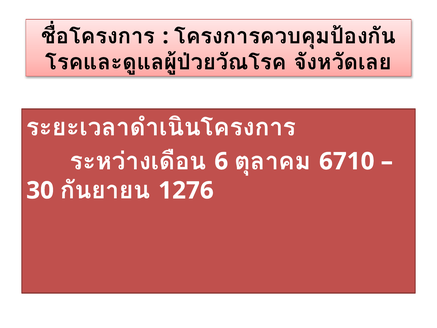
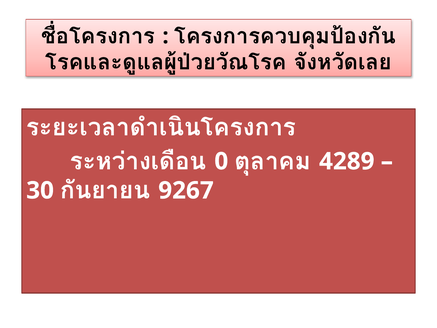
6: 6 -> 0
6710: 6710 -> 4289
1276: 1276 -> 9267
